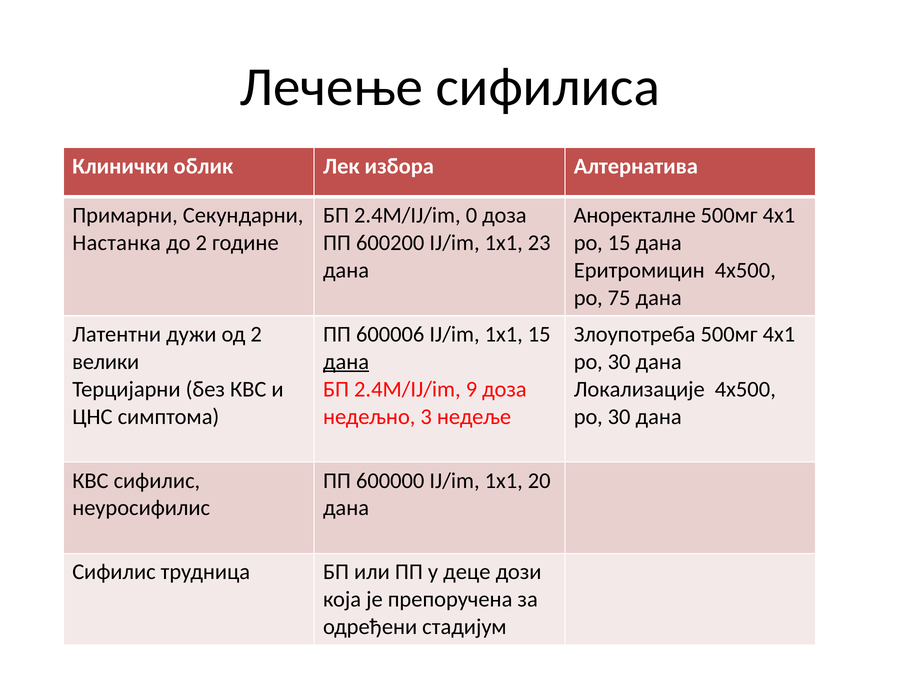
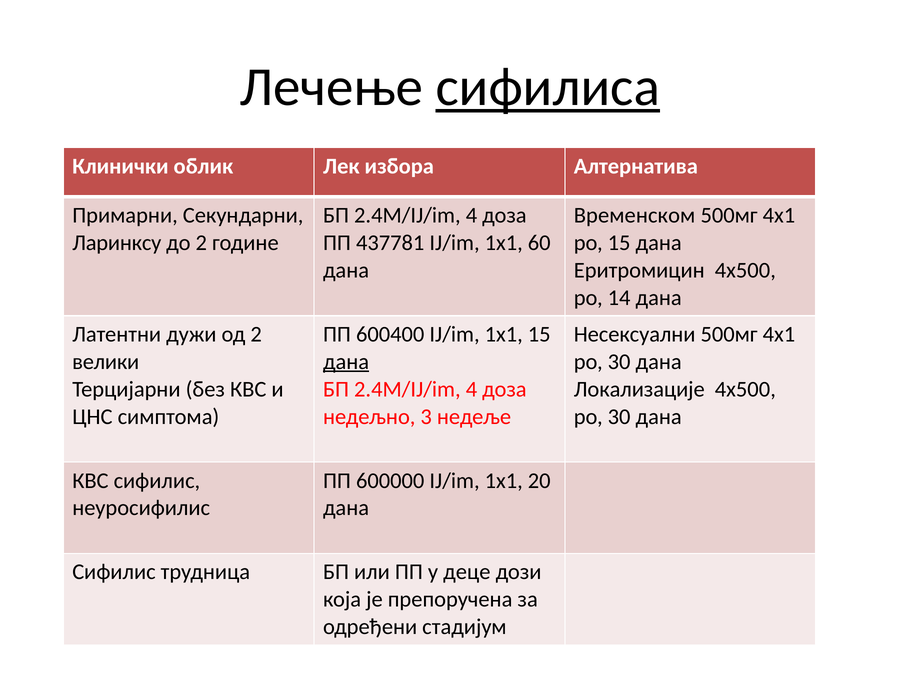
сифилиса underline: none -> present
0 at (471, 215): 0 -> 4
Аноректалне: Аноректалне -> Временском
Настанка: Настанка -> Ларинксу
600200: 600200 -> 437781
23: 23 -> 60
75: 75 -> 14
600006: 600006 -> 600400
Злоупотреба: Злоупотреба -> Несексуални
9 at (471, 389): 9 -> 4
